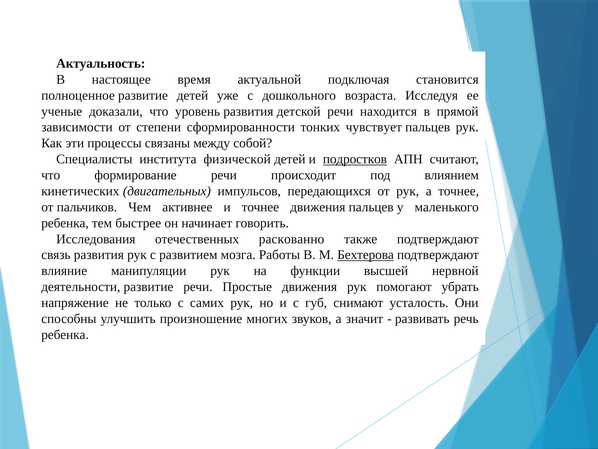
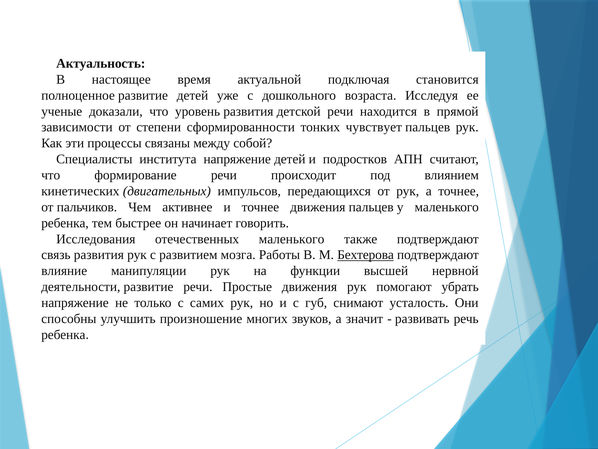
института физической: физической -> напряжение
подростков underline: present -> none
отечественных раскованно: раскованно -> маленького
